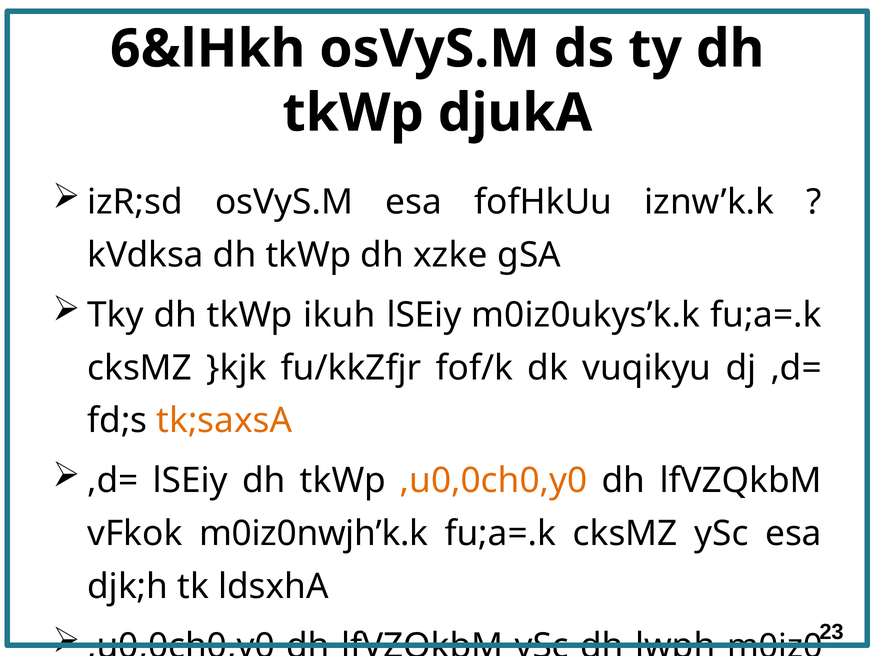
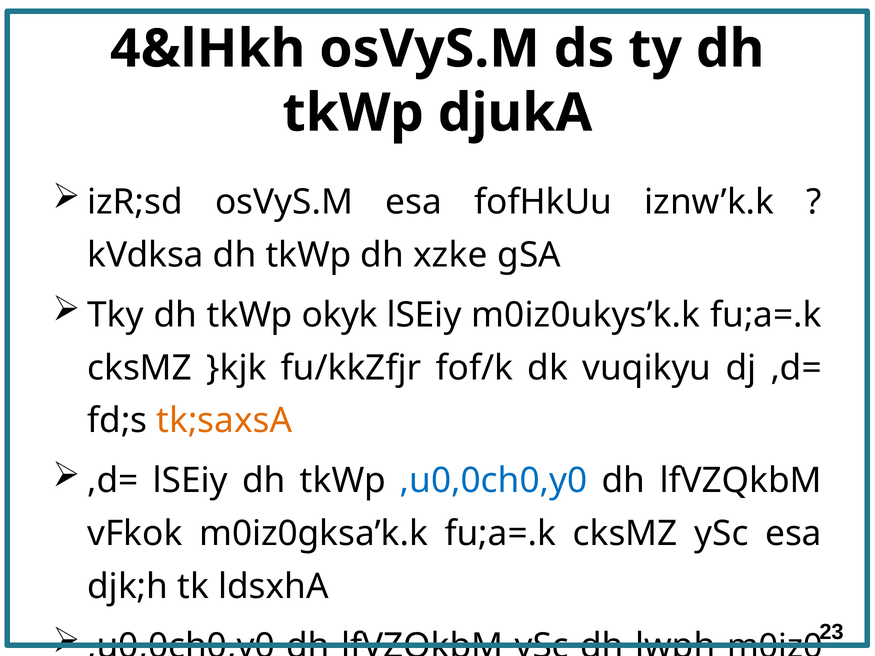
6&lHkh: 6&lHkh -> 4&lHkh
ikuh: ikuh -> okyk
,u0,0ch0,y0 at (494, 481) colour: orange -> blue
m0iz0nwjh’k.k: m0iz0nwjh’k.k -> m0iz0gksa’k.k
